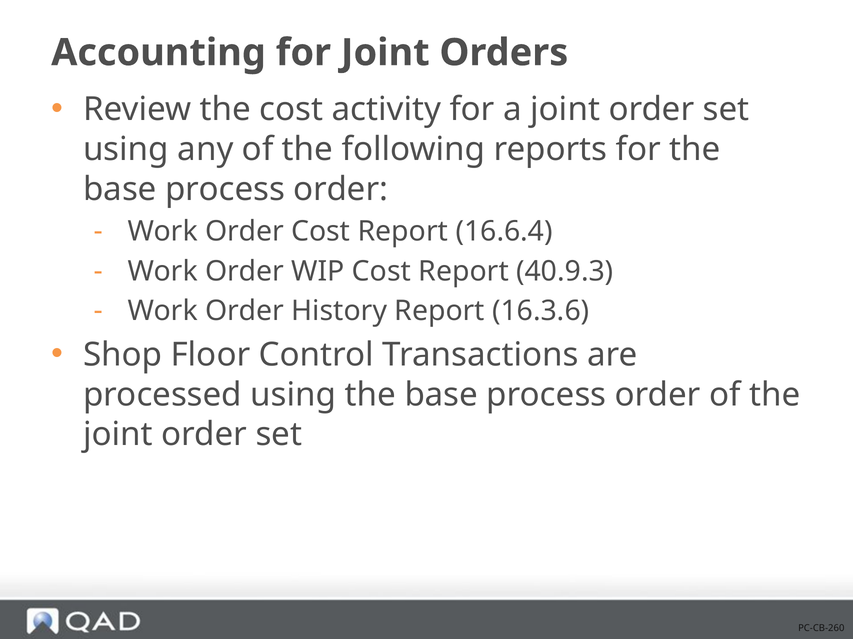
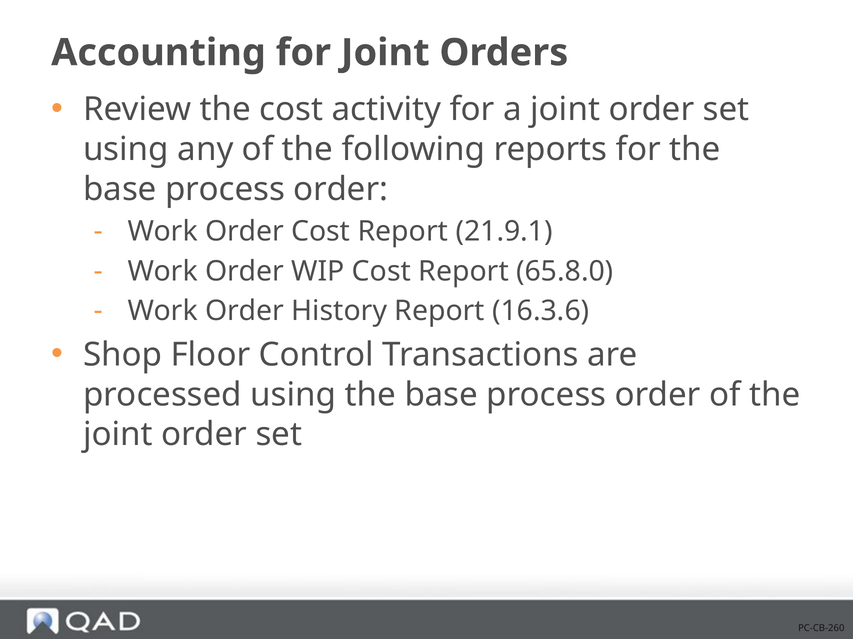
16.6.4: 16.6.4 -> 21.9.1
40.9.3: 40.9.3 -> 65.8.0
